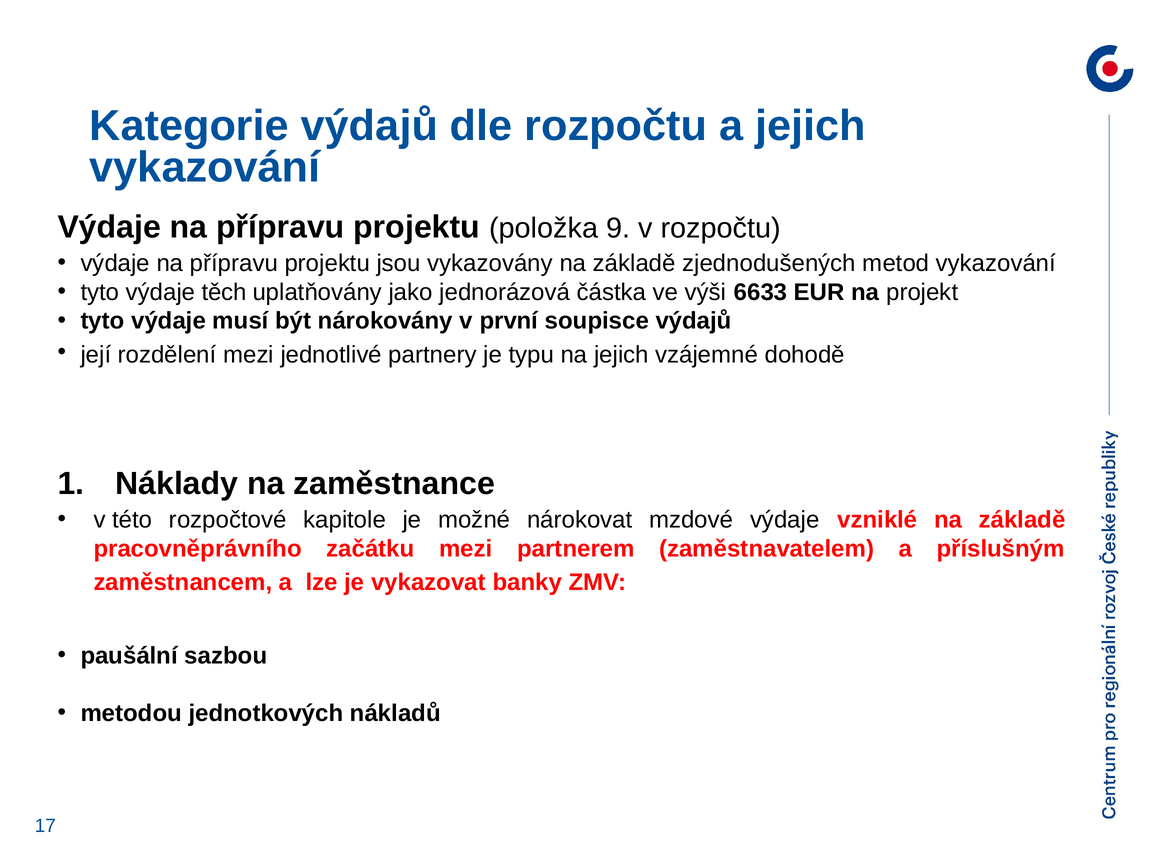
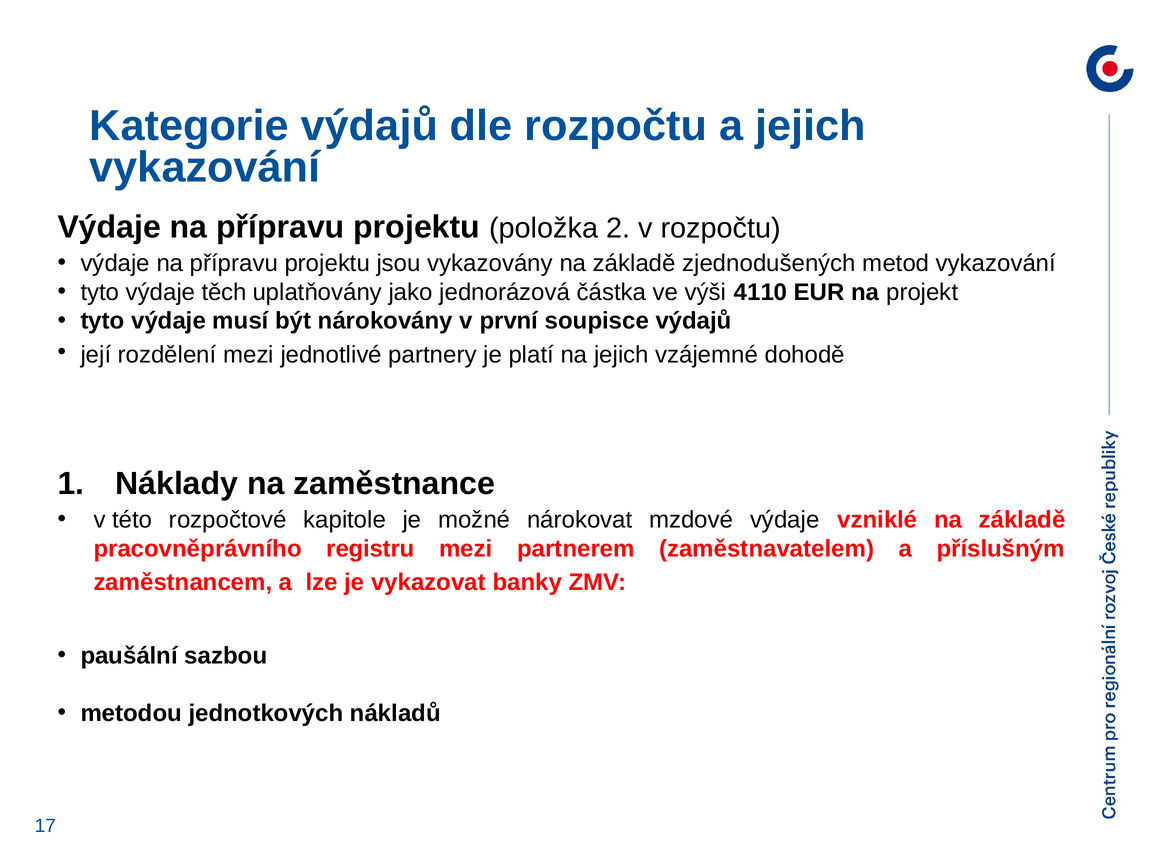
9: 9 -> 2
6633: 6633 -> 4110
typu: typu -> platí
začátku: začátku -> registru
